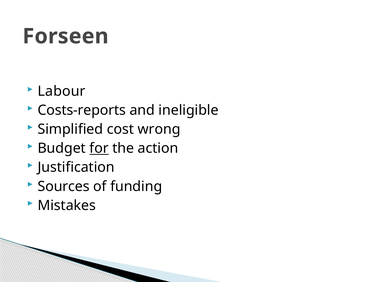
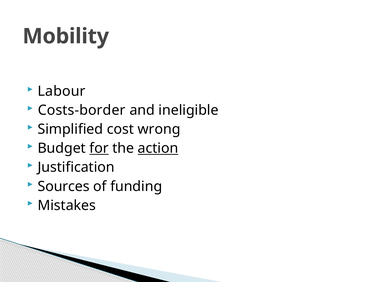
Forseen: Forseen -> Mobility
Costs-reports: Costs-reports -> Costs-border
action underline: none -> present
